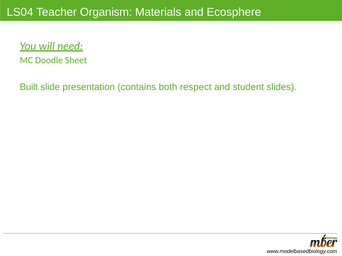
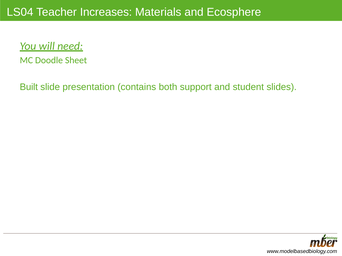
Organism: Organism -> Increases
respect: respect -> support
